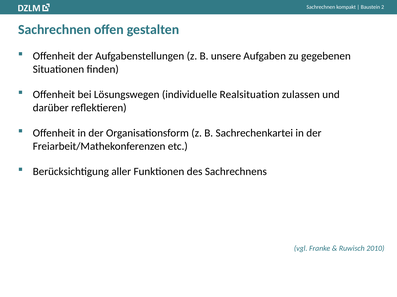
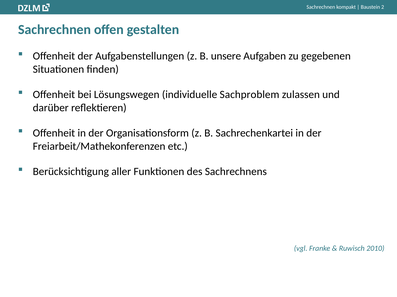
Realsituation: Realsituation -> Sachproblem
